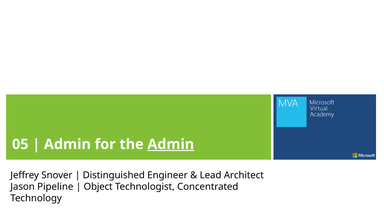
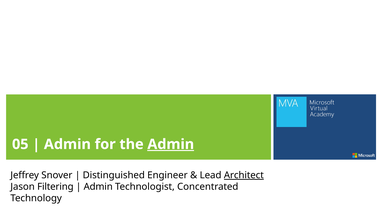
Architect underline: none -> present
Pipeline: Pipeline -> Filtering
Object at (98, 187): Object -> Admin
